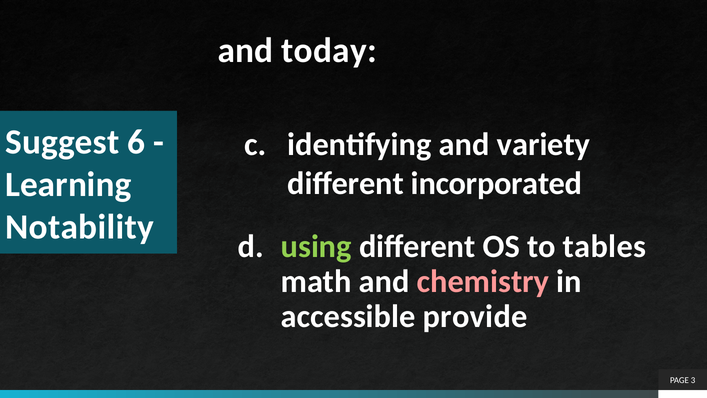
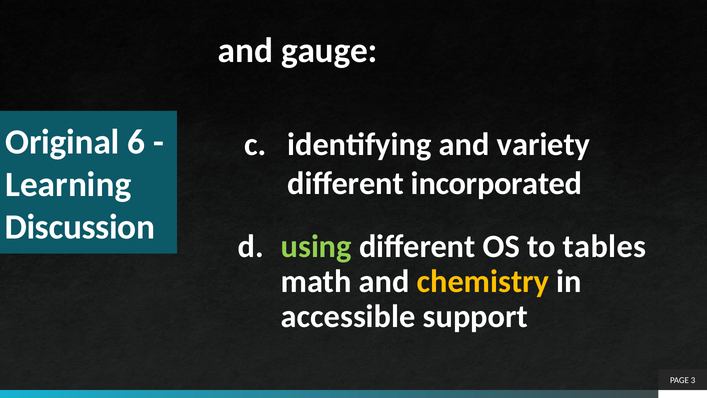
today: today -> gauge
Suggest: Suggest -> Original
Notability: Notability -> Discussion
chemistry colour: pink -> yellow
provide: provide -> support
